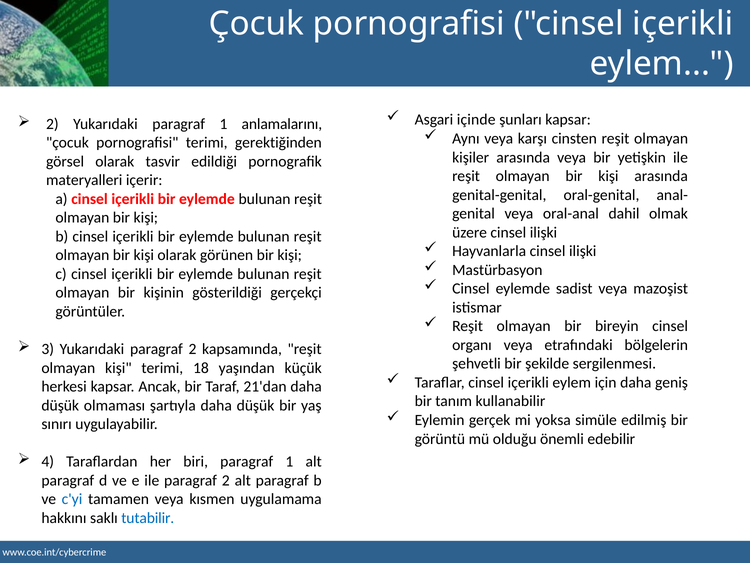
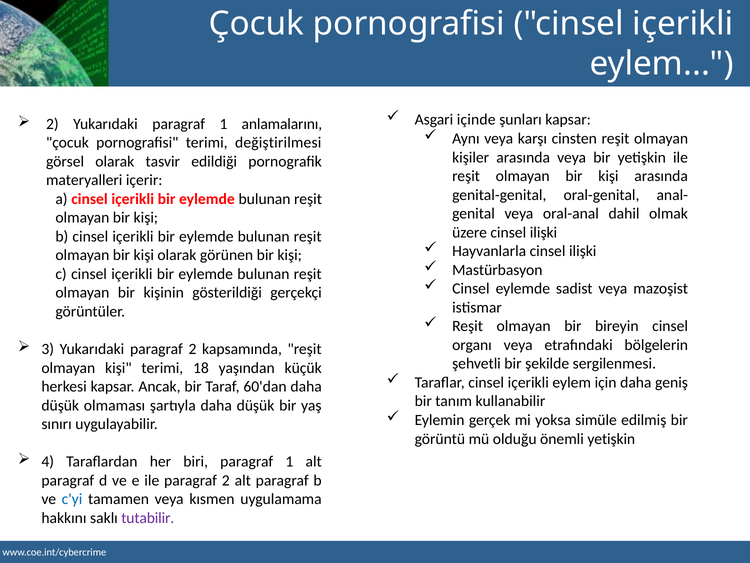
gerektiğinden: gerektiğinden -> değiştirilmesi
21'dan: 21'dan -> 60'dan
önemli edebilir: edebilir -> yetişkin
tutabilir colour: blue -> purple
